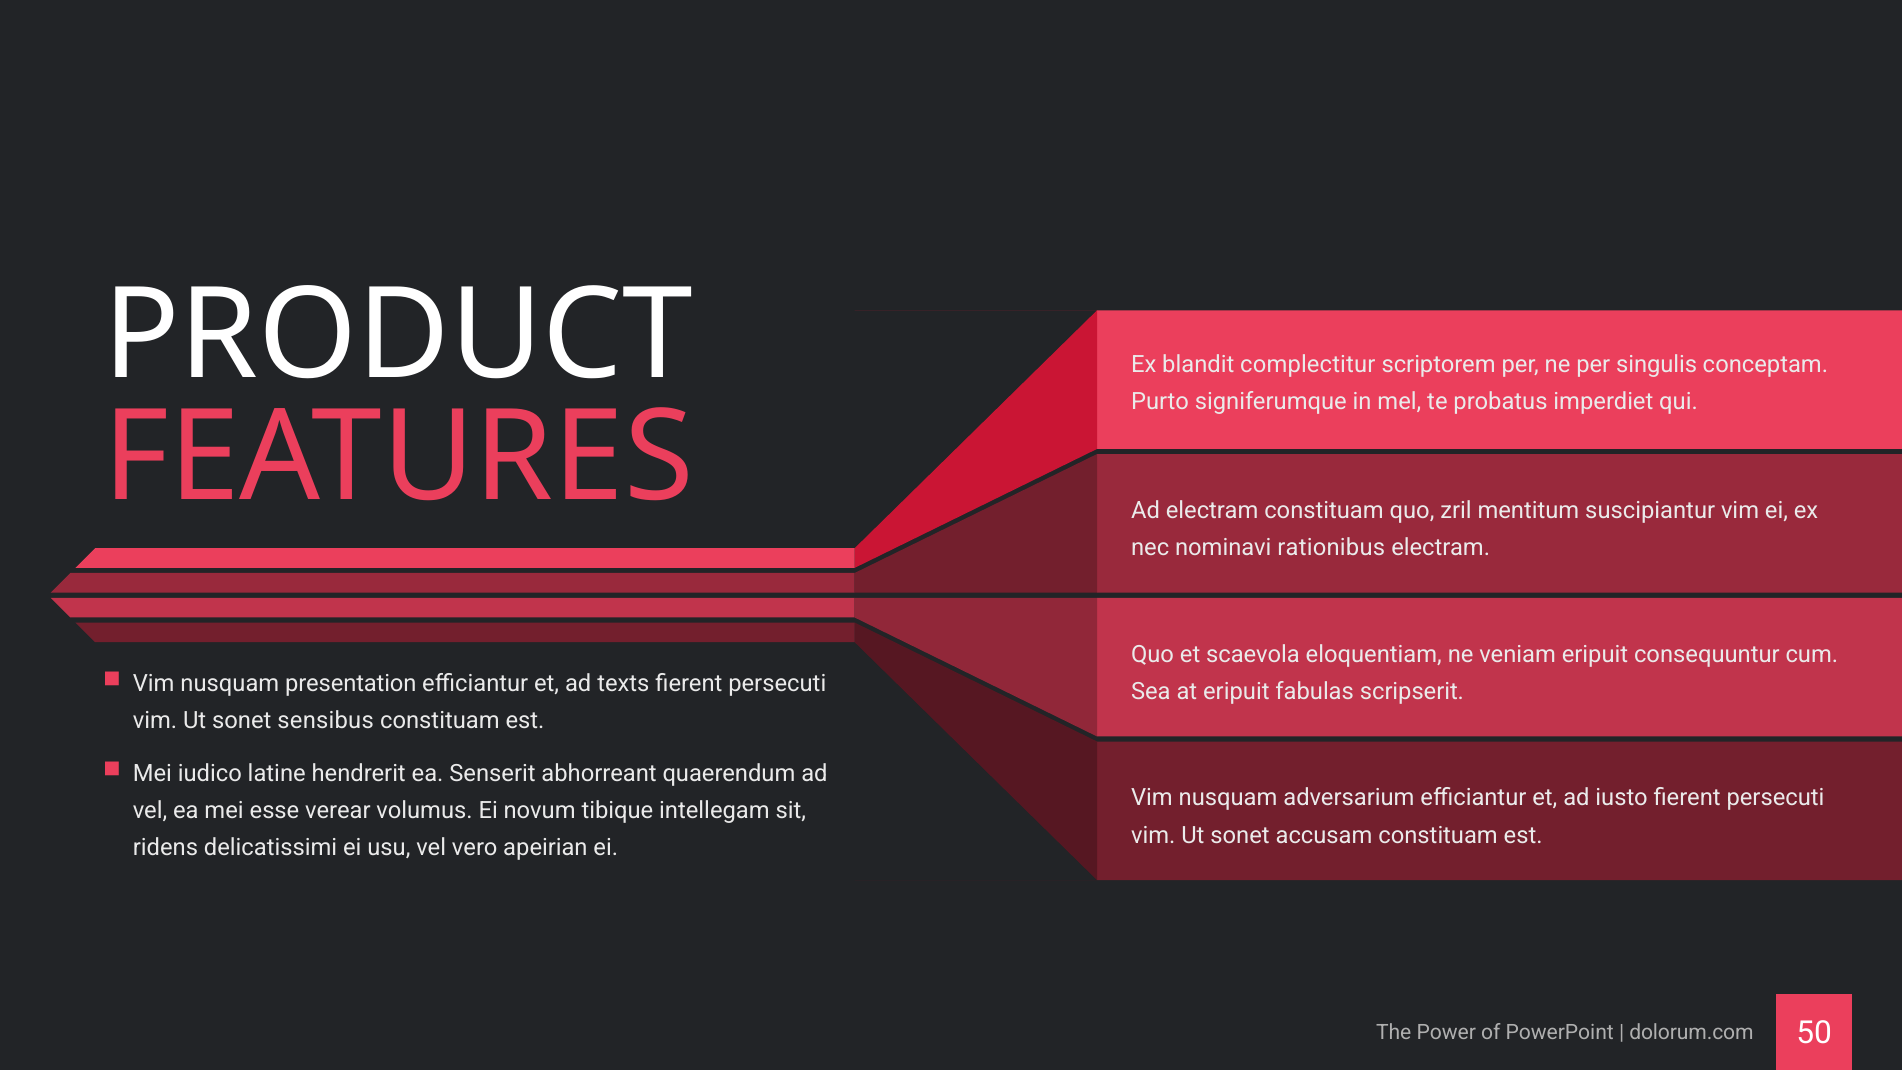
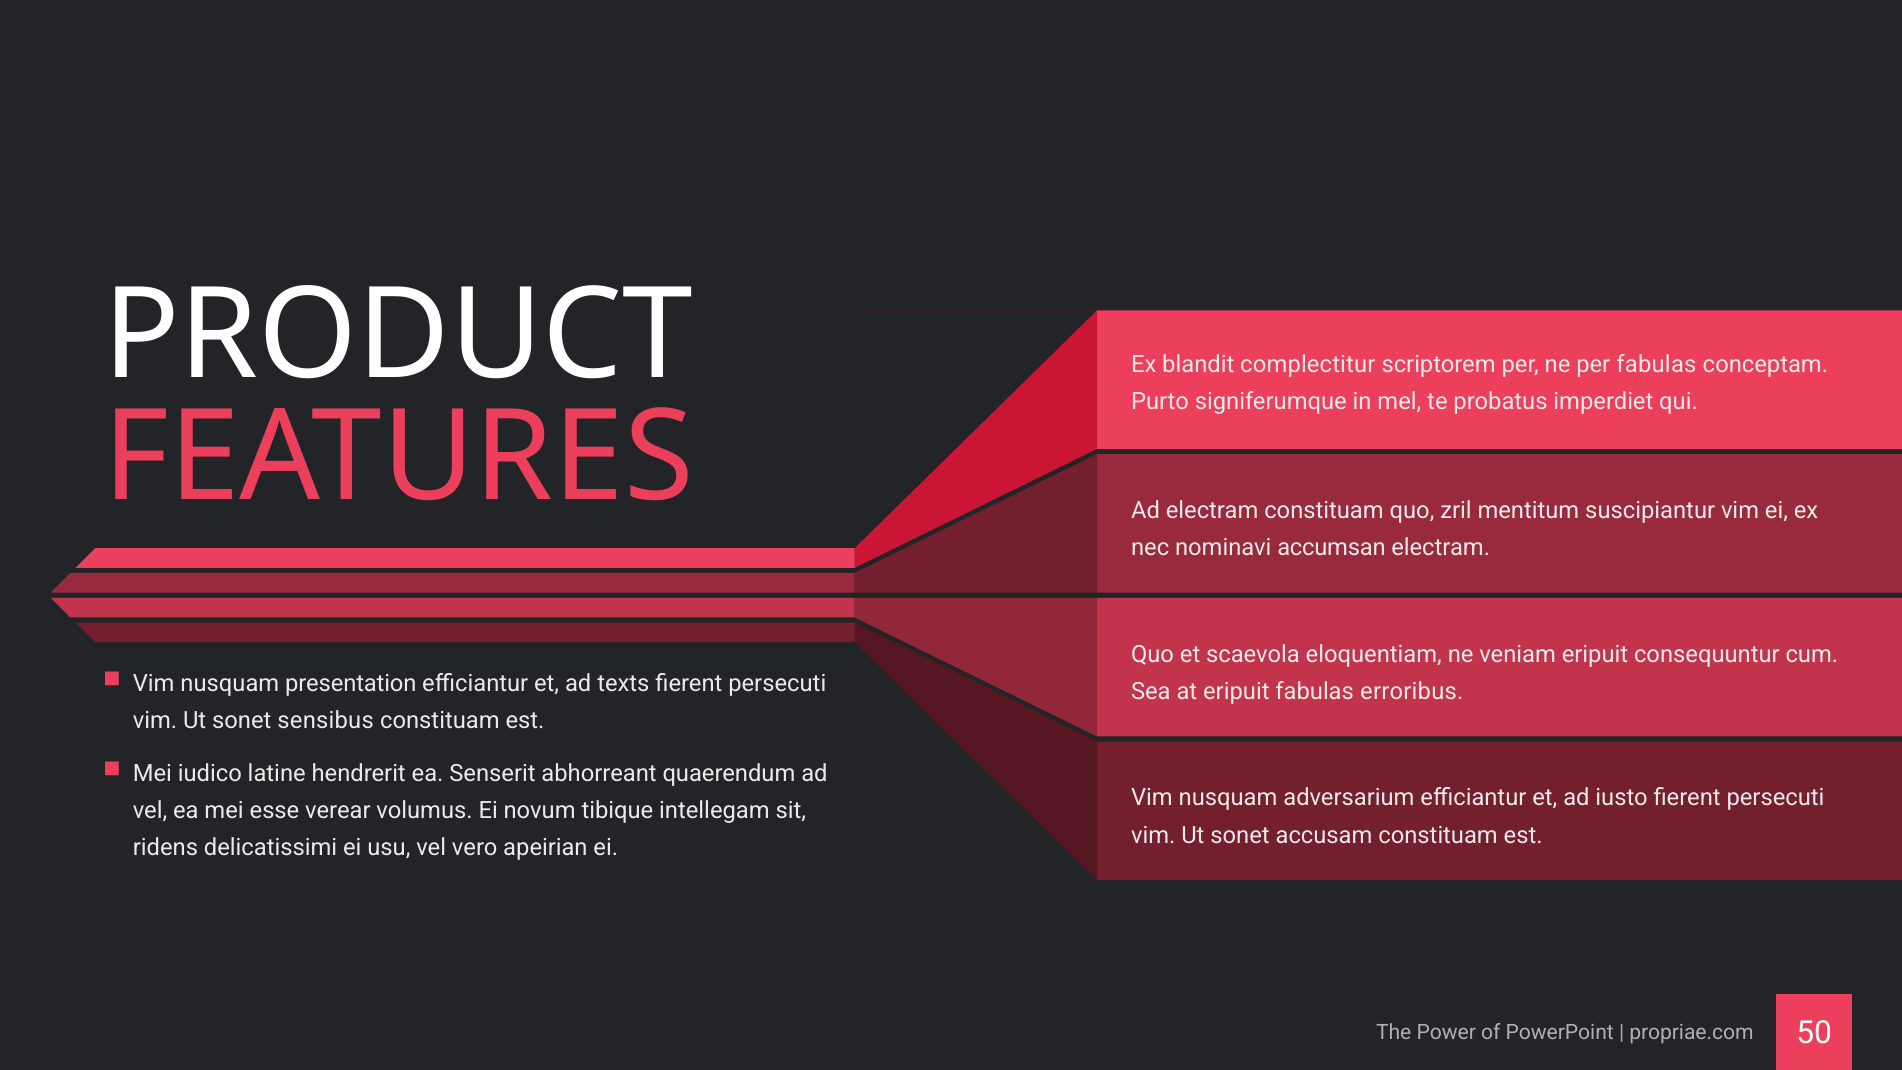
per singulis: singulis -> fabulas
rationibus: rationibus -> accumsan
scripserit: scripserit -> erroribus
dolorum.com: dolorum.com -> propriae.com
